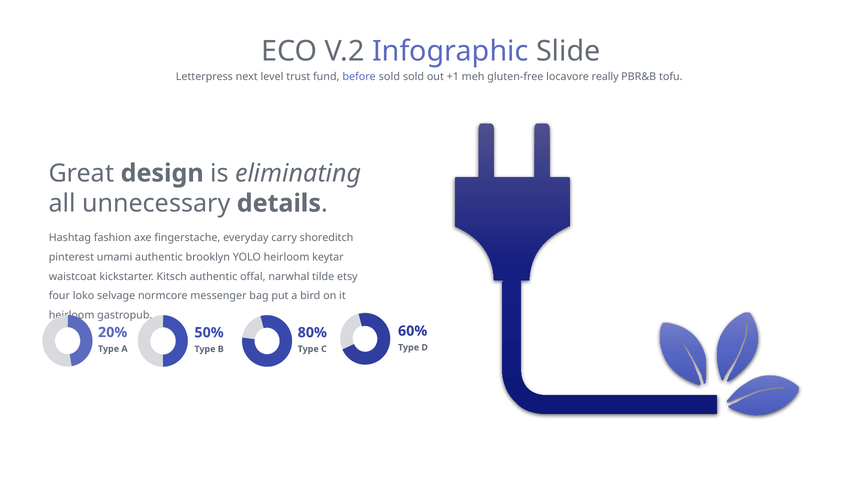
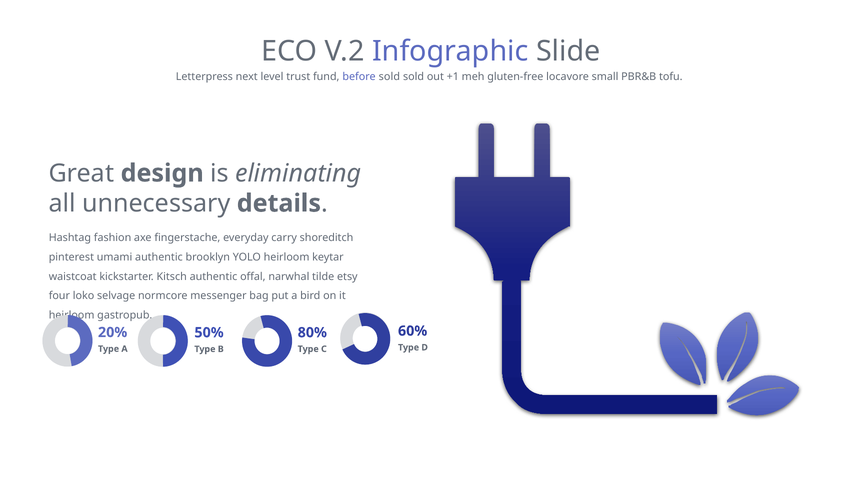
really: really -> small
